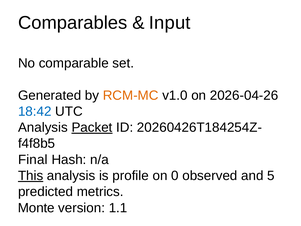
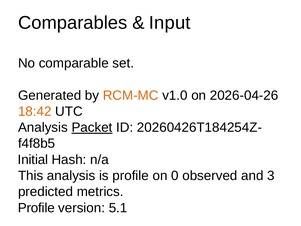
18:42 colour: blue -> orange
Final: Final -> Initial
This underline: present -> none
5: 5 -> 3
Monte at (36, 208): Monte -> Profile
1.1: 1.1 -> 5.1
